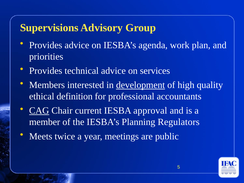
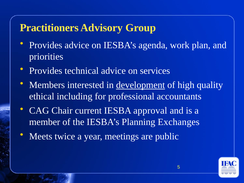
Supervisions: Supervisions -> Practitioners
definition: definition -> including
CAG underline: present -> none
Regulators: Regulators -> Exchanges
